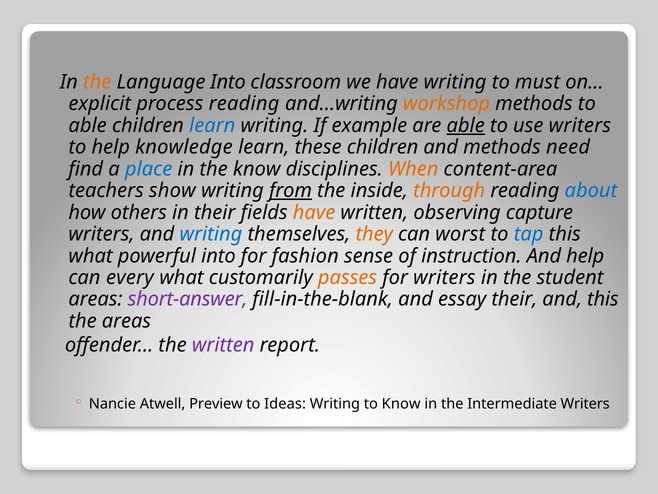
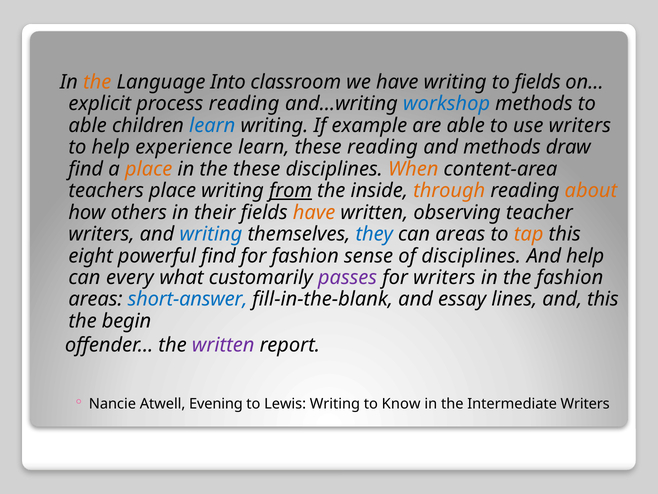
to must: must -> fields
workshop colour: orange -> blue
able at (466, 125) underline: present -> none
knowledge: knowledge -> experience
these children: children -> reading
need: need -> draw
place at (149, 169) colour: blue -> orange
the know: know -> these
teachers show: show -> place
about colour: blue -> orange
capture: capture -> teacher
they colour: orange -> blue
can worst: worst -> areas
tap colour: blue -> orange
what at (91, 256): what -> eight
powerful into: into -> find
of instruction: instruction -> disciplines
passes colour: orange -> purple
the student: student -> fashion
short-answer colour: purple -> blue
essay their: their -> lines
the areas: areas -> begin
Preview: Preview -> Evening
Ideas: Ideas -> Lewis
